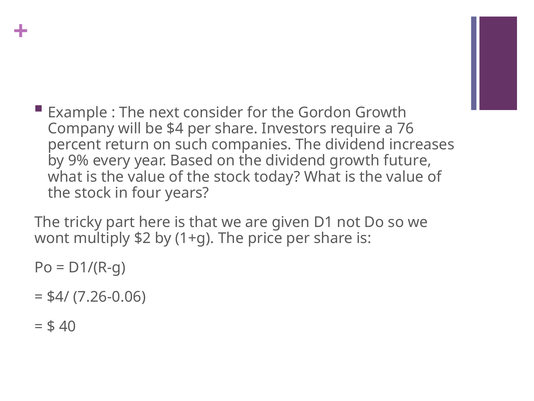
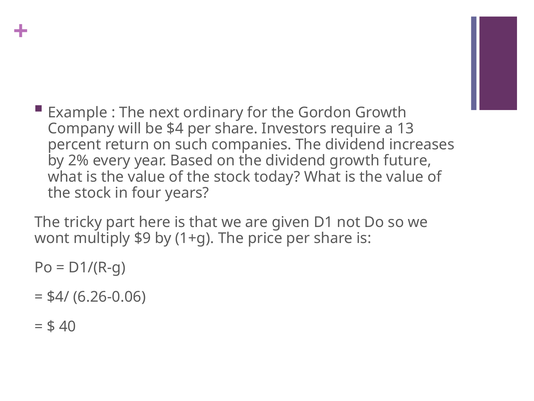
consider: consider -> ordinary
76: 76 -> 13
9%: 9% -> 2%
$2: $2 -> $9
7.26-0.06: 7.26-0.06 -> 6.26-0.06
